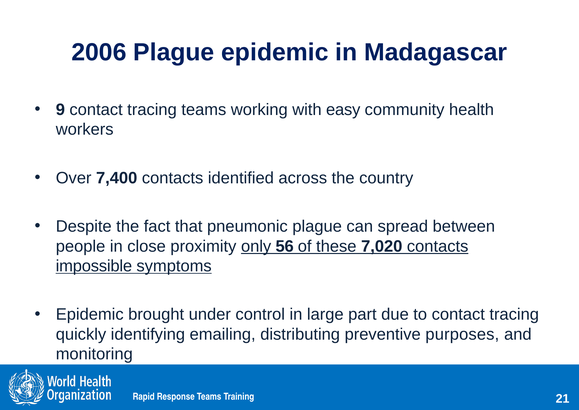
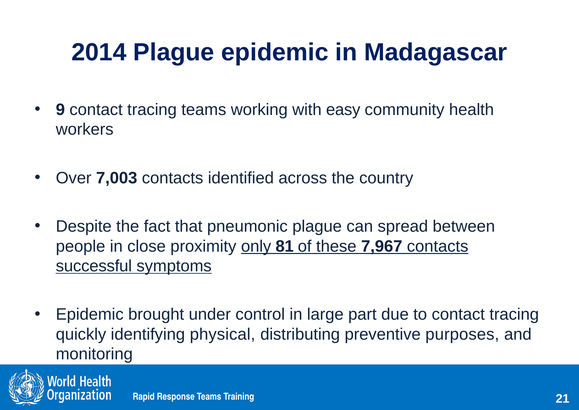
2006: 2006 -> 2014
7,400: 7,400 -> 7,003
56: 56 -> 81
7,020: 7,020 -> 7,967
impossible: impossible -> successful
emailing: emailing -> physical
